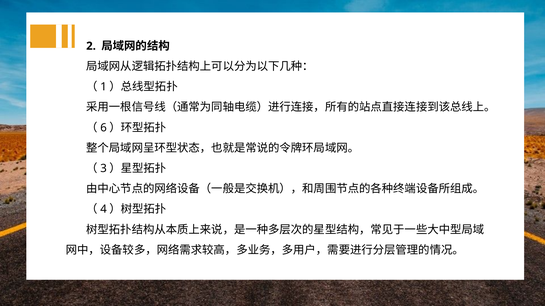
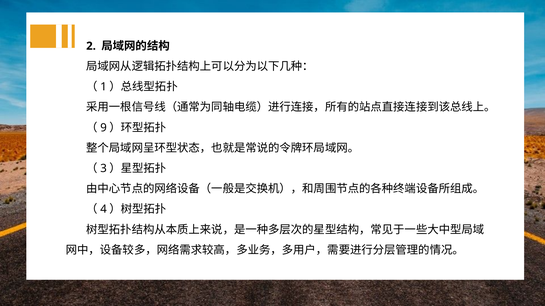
6: 6 -> 9
